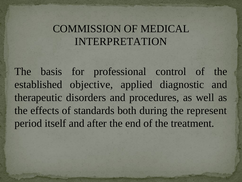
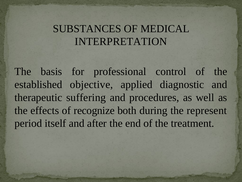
COMMISSION: COMMISSION -> SUBSTANCES
disorders: disorders -> suffering
standards: standards -> recognize
